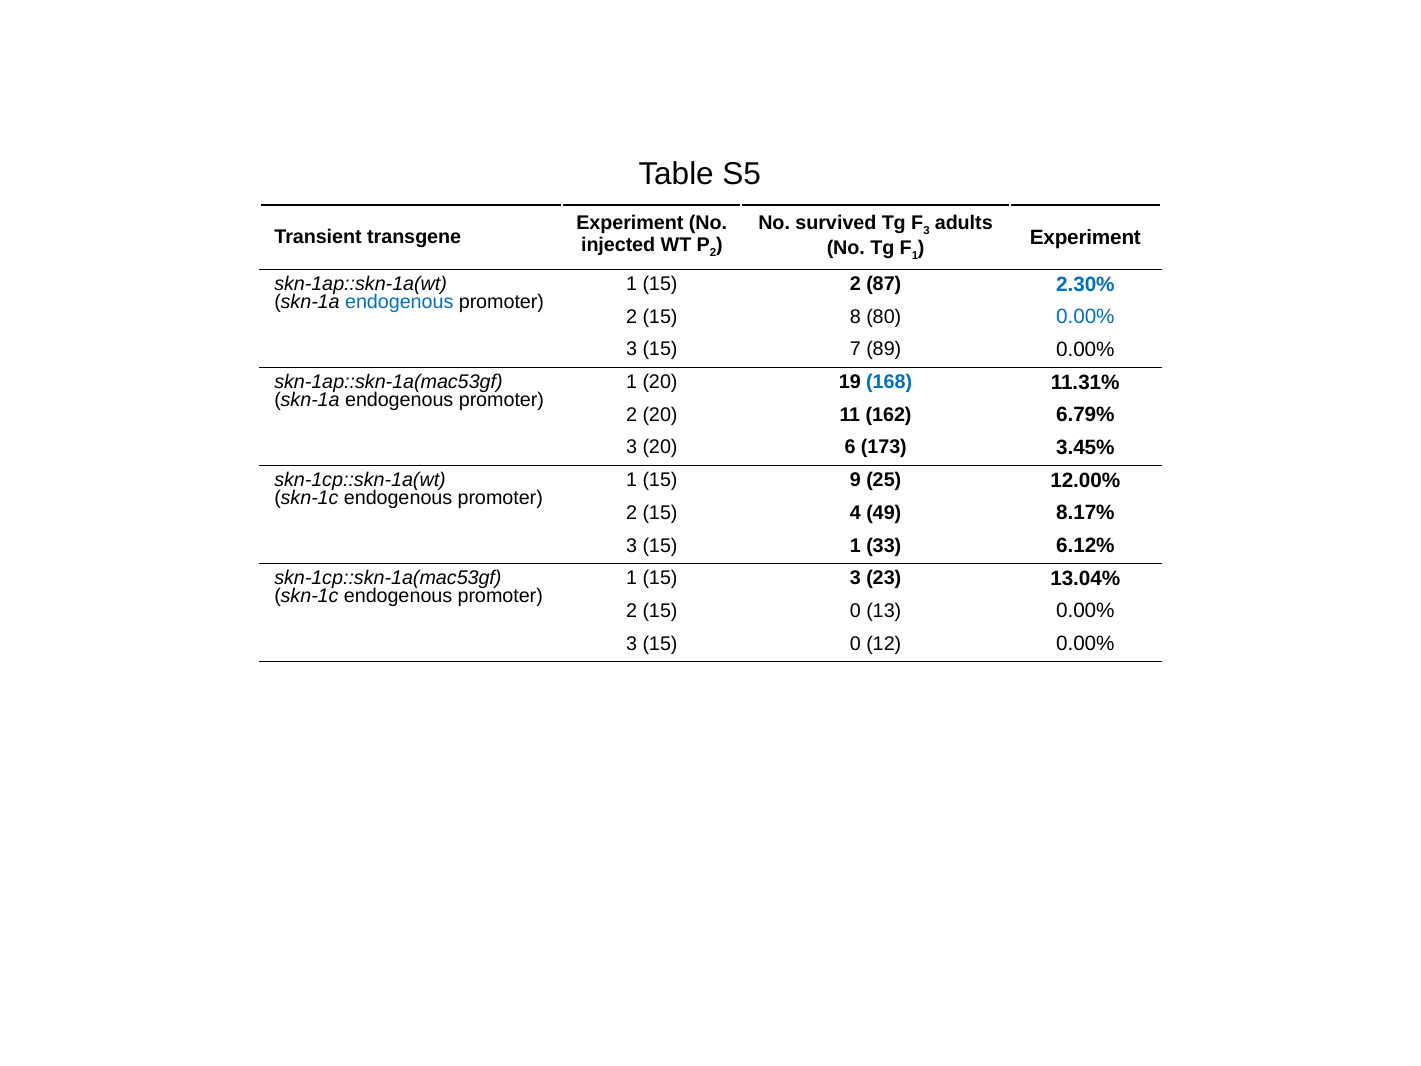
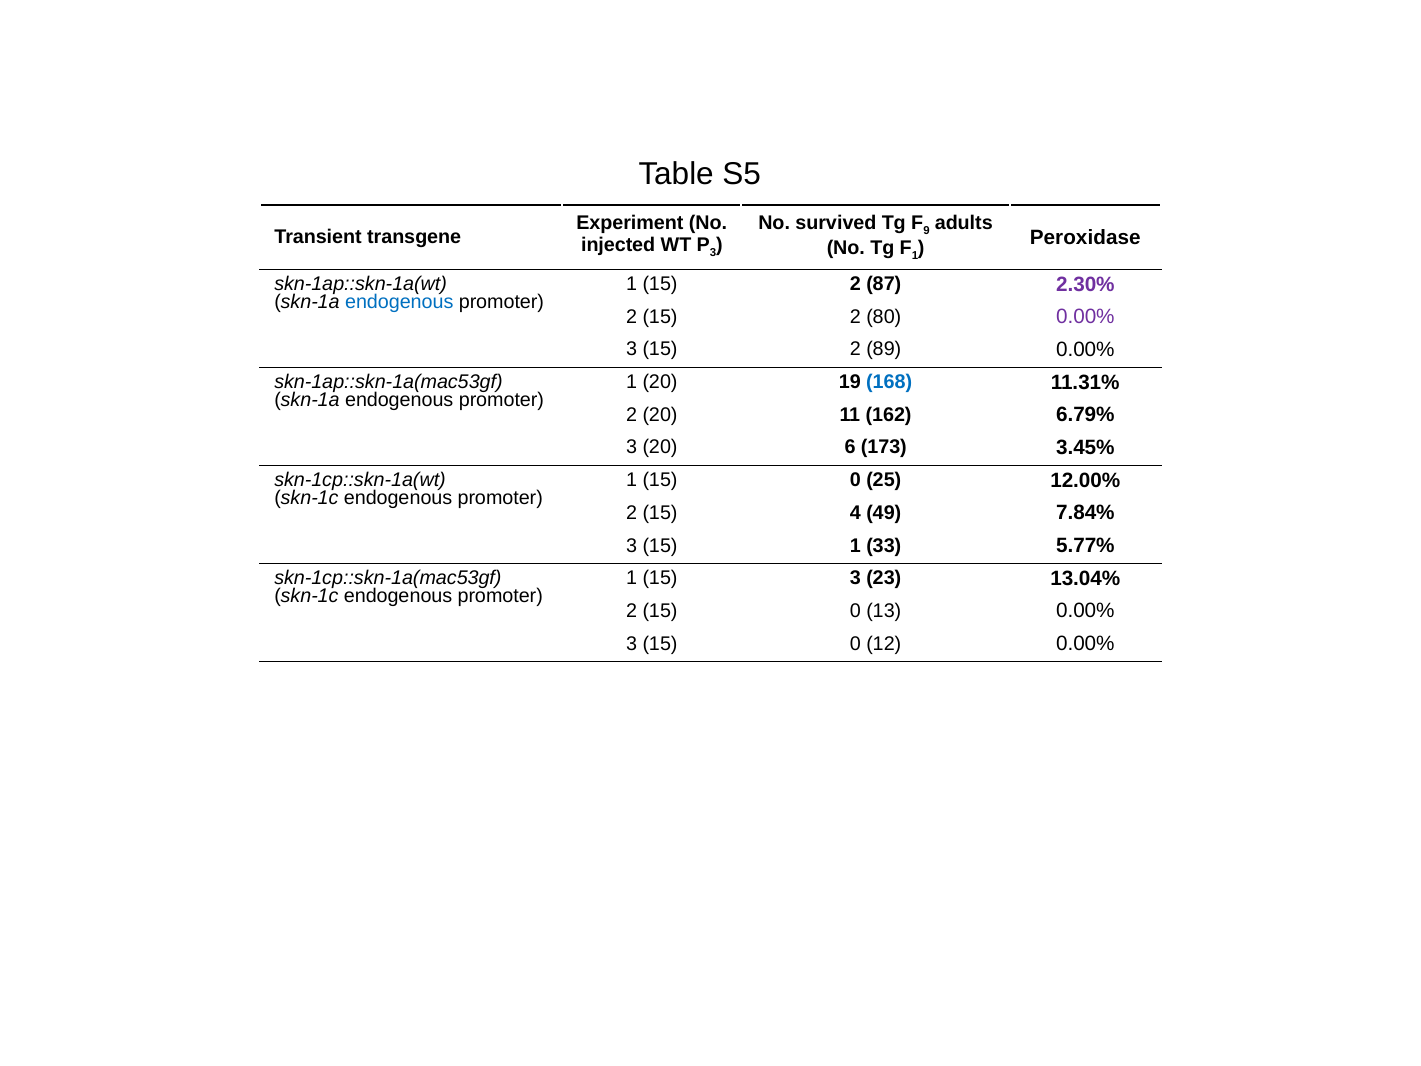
3 at (926, 231): 3 -> 9
Experiment at (1085, 237): Experiment -> Peroxidase
2 at (713, 253): 2 -> 3
2.30% colour: blue -> purple
2 15 8: 8 -> 2
0.00% at (1085, 317) colour: blue -> purple
3 15 7: 7 -> 2
1 15 9: 9 -> 0
8.17%: 8.17% -> 7.84%
6.12%: 6.12% -> 5.77%
